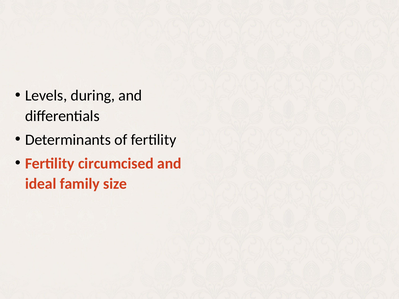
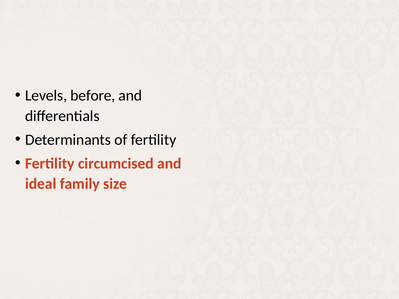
during: during -> before
